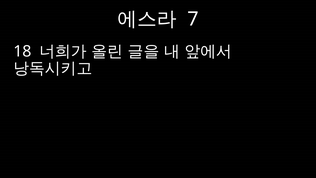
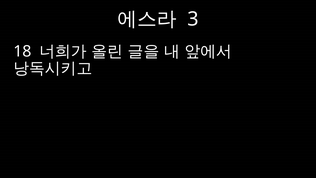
7: 7 -> 3
